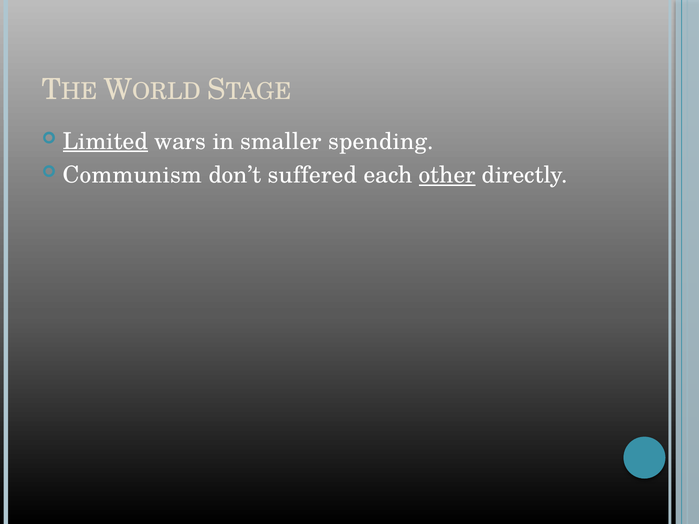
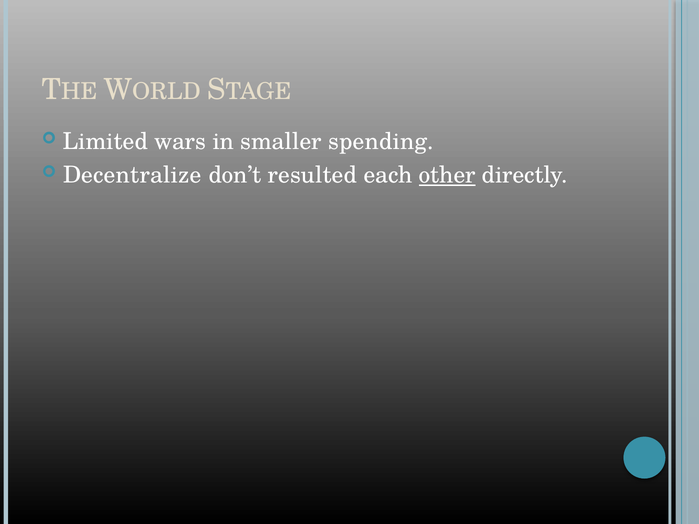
Limited underline: present -> none
Communism: Communism -> Decentralize
suffered: suffered -> resulted
